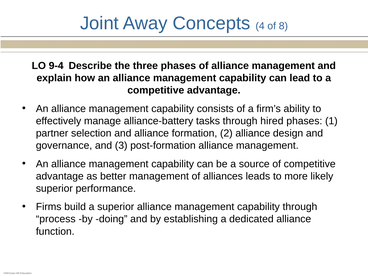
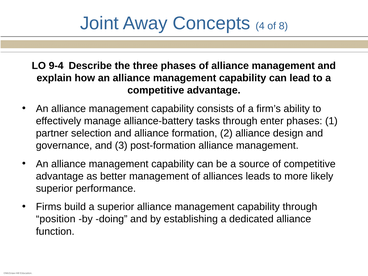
hired: hired -> enter
process: process -> position
